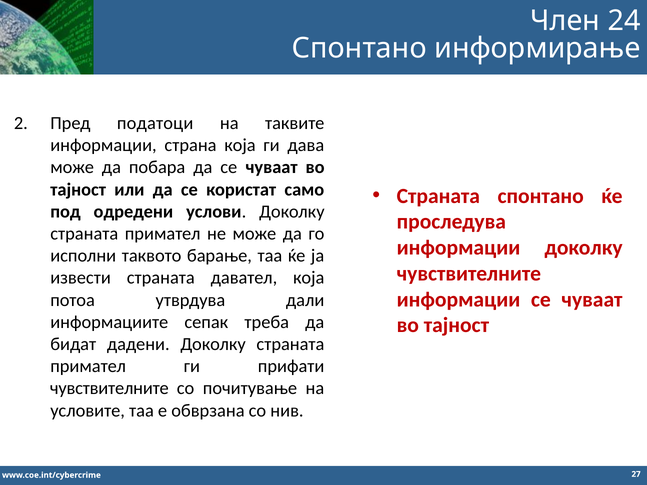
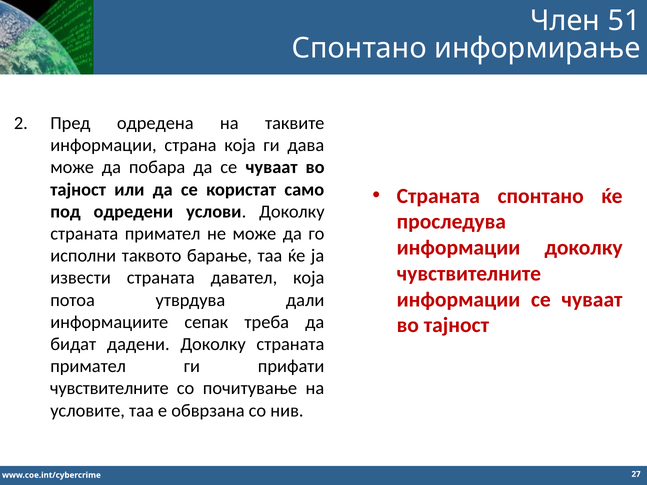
24: 24 -> 51
податоци: податоци -> одредена
